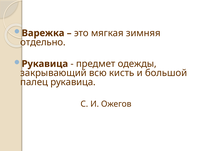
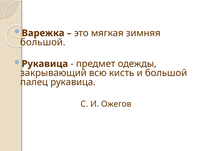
отдельно at (43, 42): отдельно -> большой
